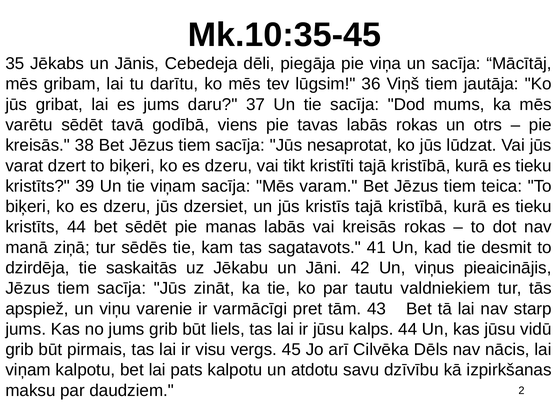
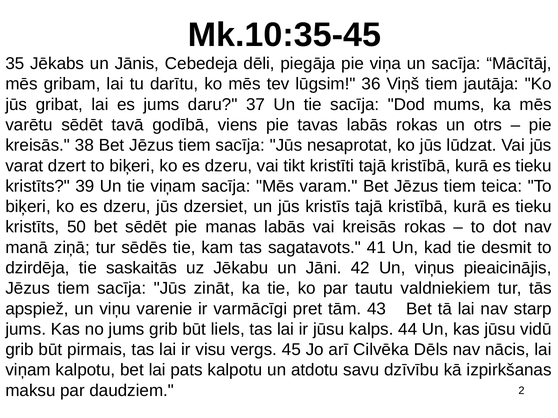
kristīts 44: 44 -> 50
